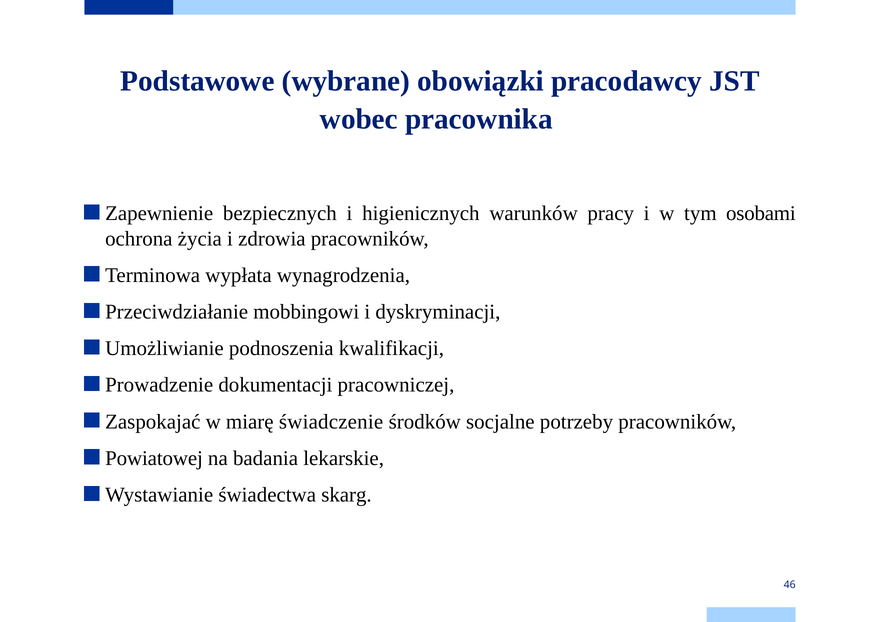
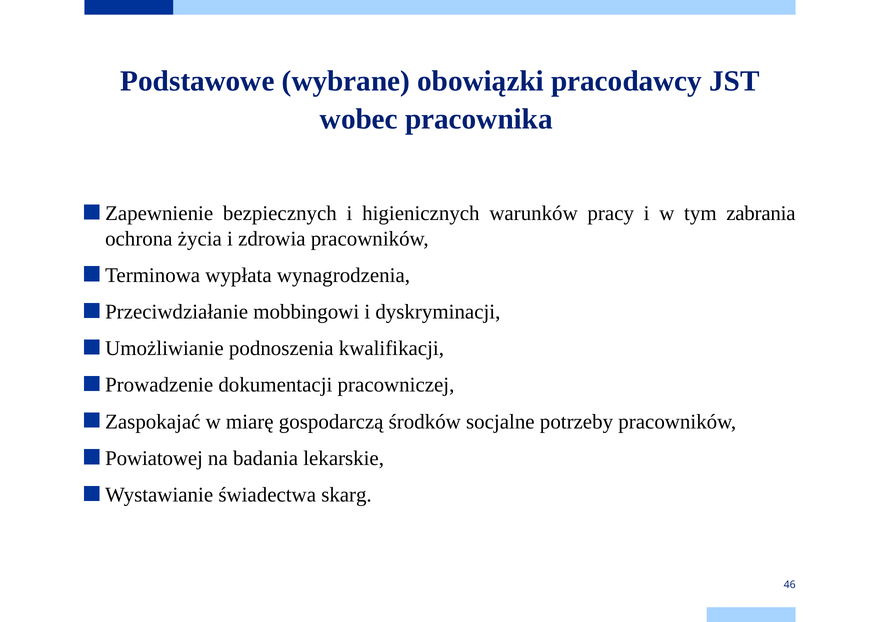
osobami: osobami -> zabrania
świadczenie: świadczenie -> gospodarczą
